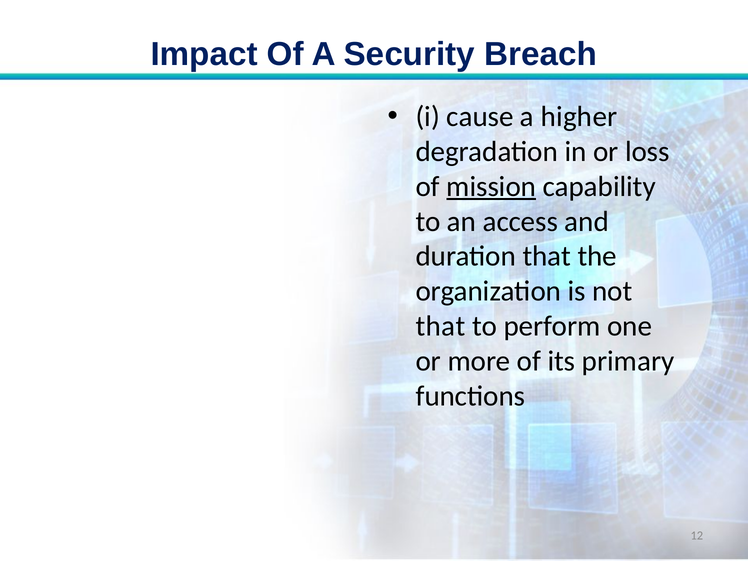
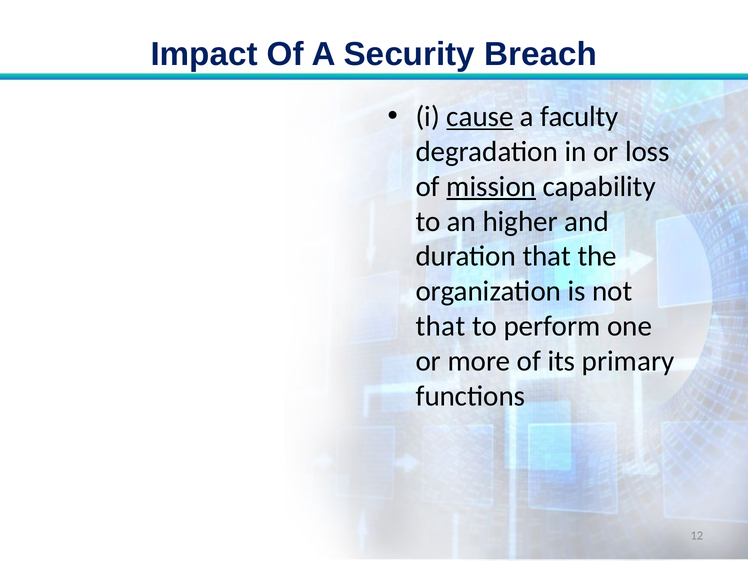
cause underline: none -> present
higher: higher -> faculty
access: access -> higher
